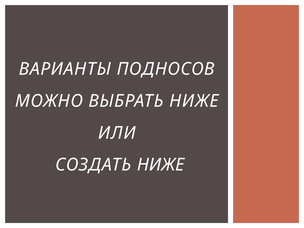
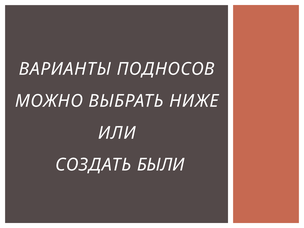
СОЗДАТЬ НИЖЕ: НИЖЕ -> БЫЛИ
